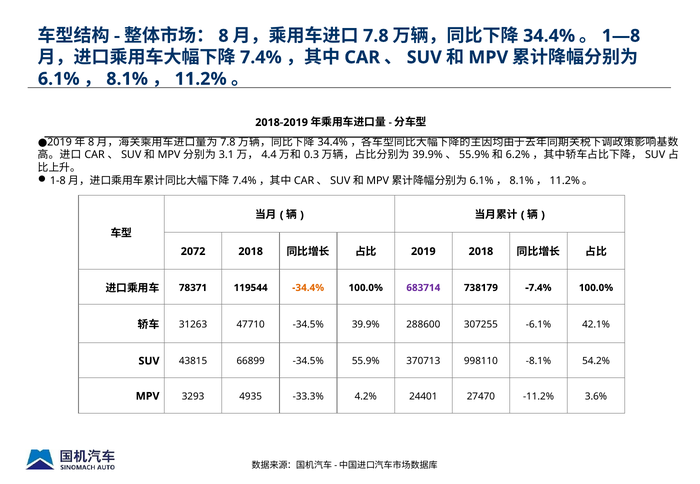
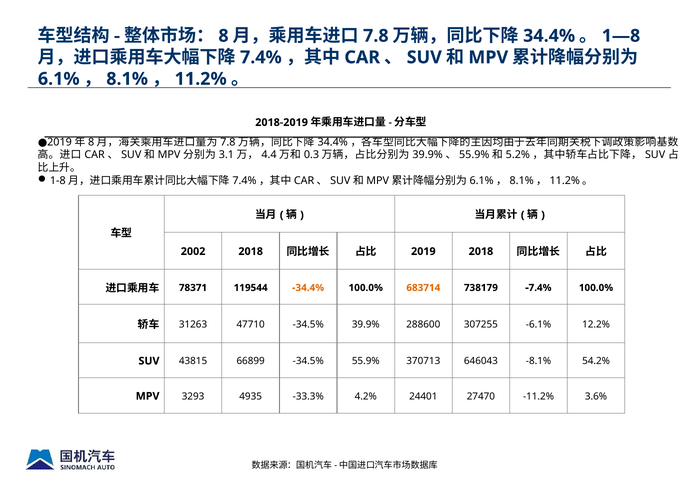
6.2%: 6.2% -> 5.2%
2072: 2072 -> 2002
683714 colour: purple -> orange
42.1%: 42.1% -> 12.2%
998110: 998110 -> 646043
